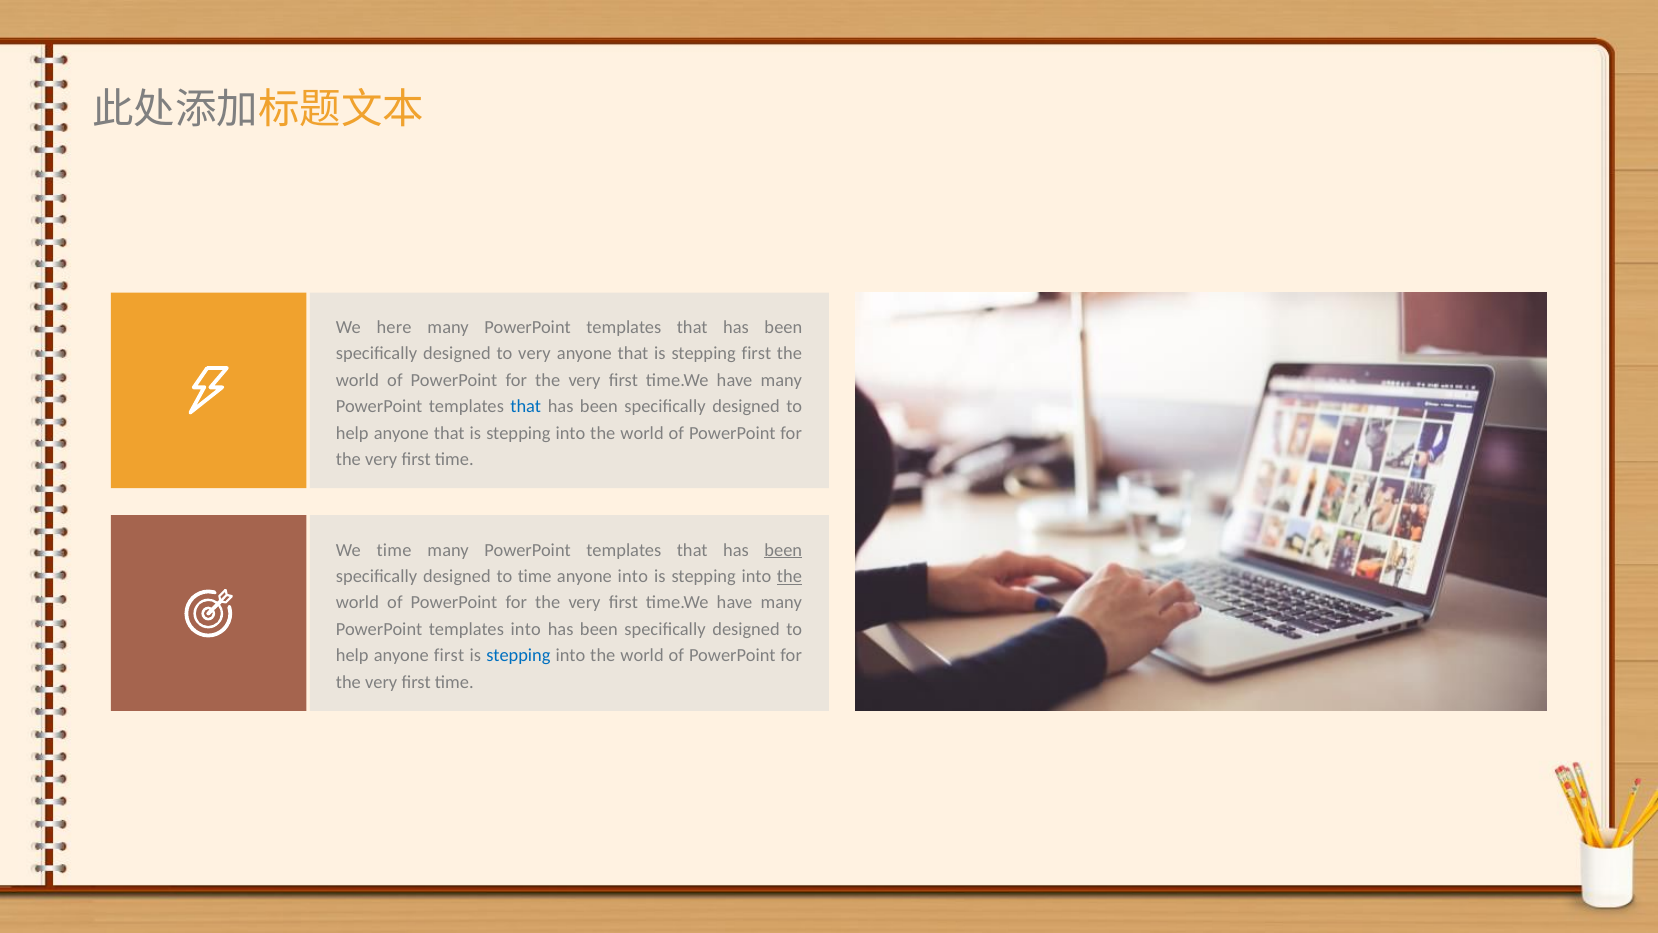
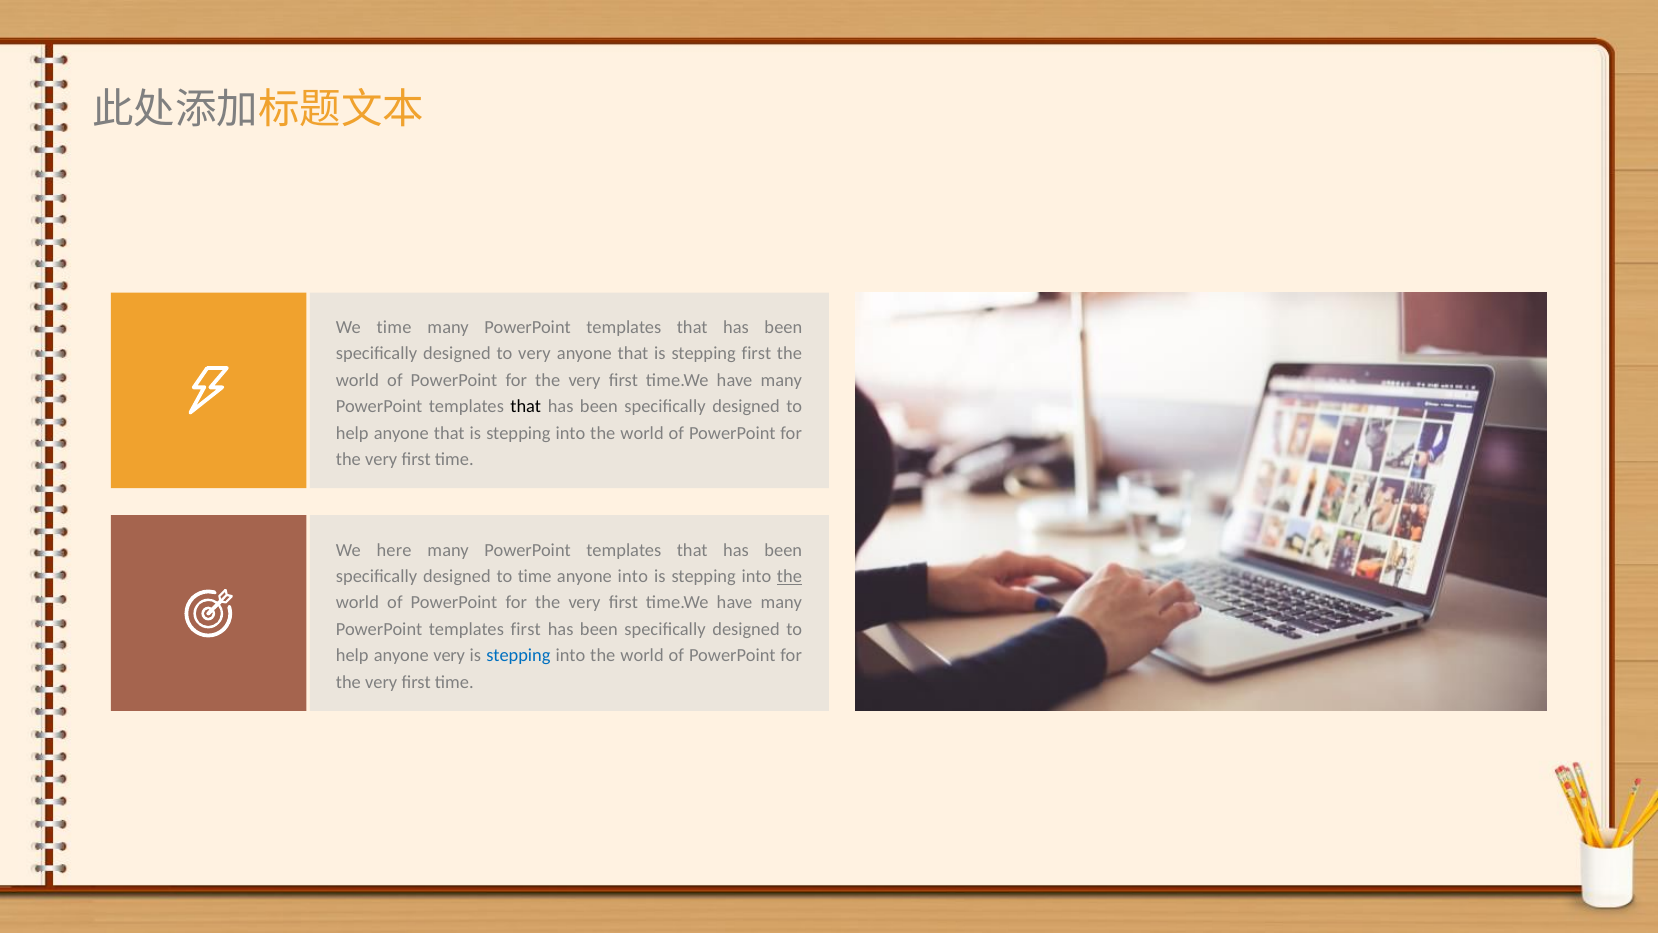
We here: here -> time
that at (526, 407) colour: blue -> black
We time: time -> here
been at (783, 550) underline: present -> none
templates into: into -> first
anyone first: first -> very
